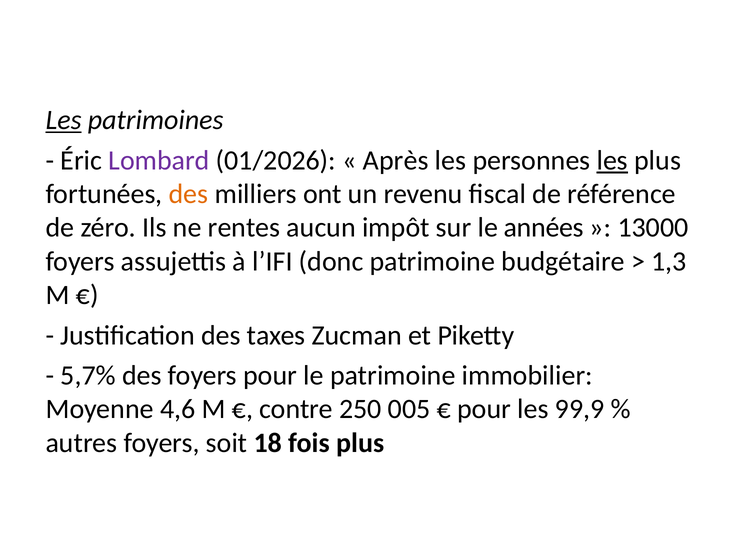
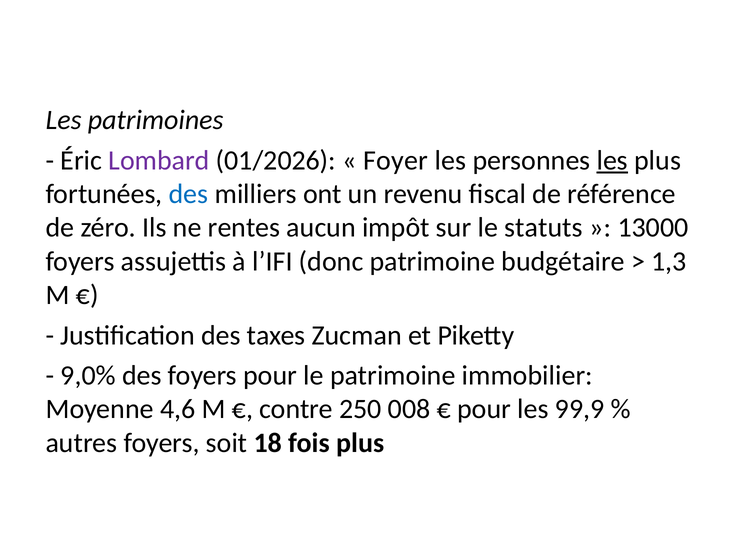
Les at (64, 120) underline: present -> none
Après: Après -> Foyer
des at (189, 194) colour: orange -> blue
années: années -> statuts
5,7%: 5,7% -> 9,0%
005: 005 -> 008
